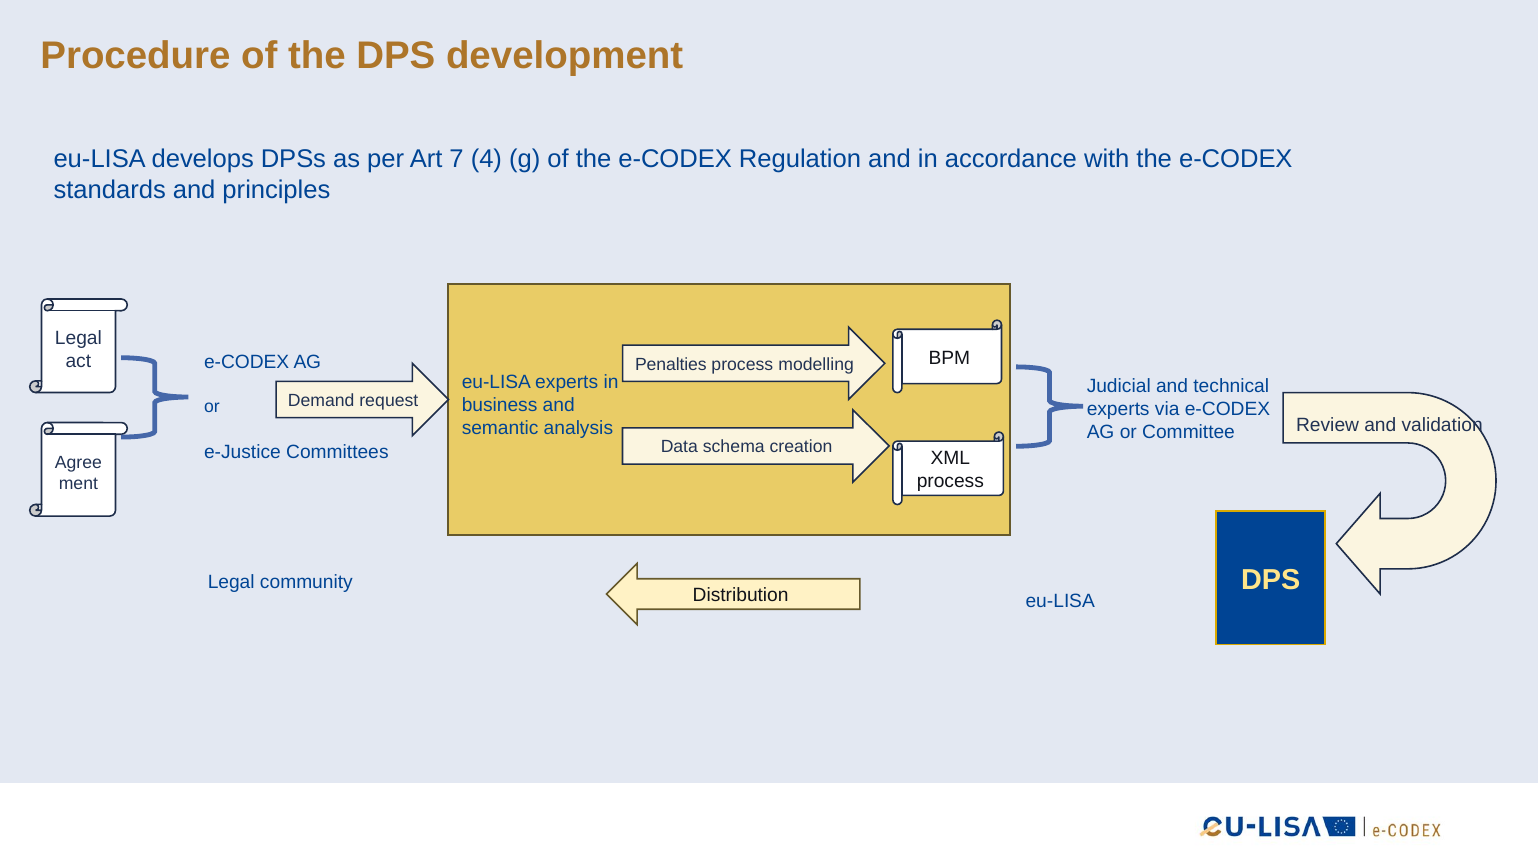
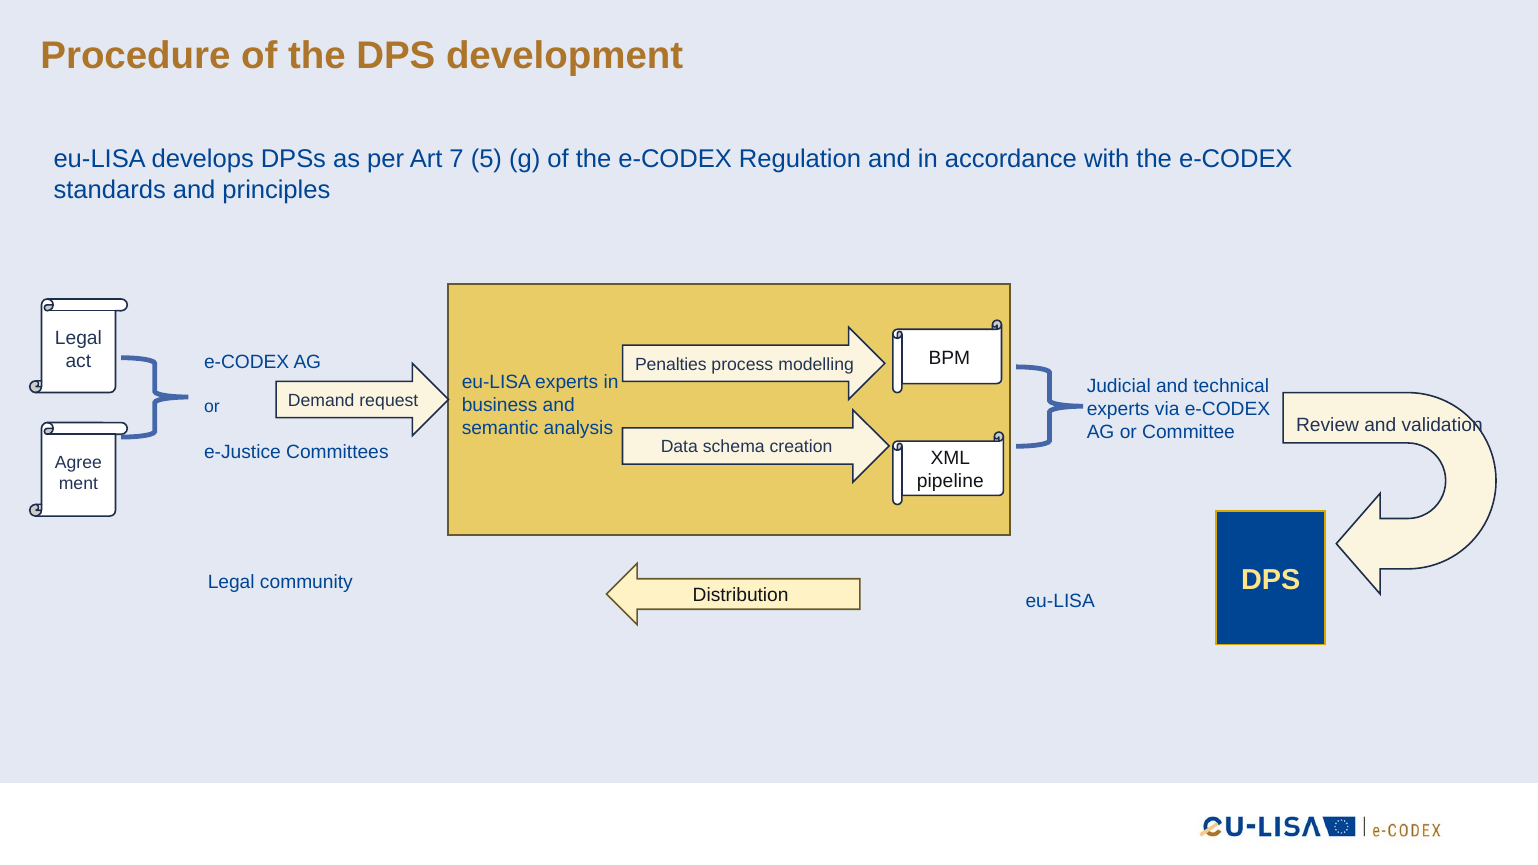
4: 4 -> 5
process at (950, 481): process -> pipeline
